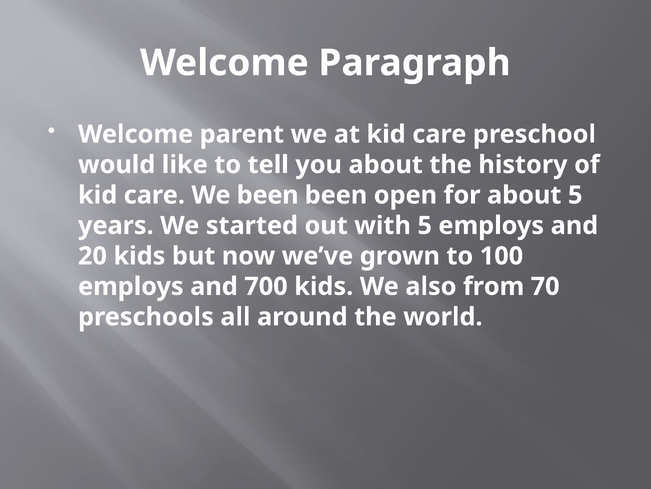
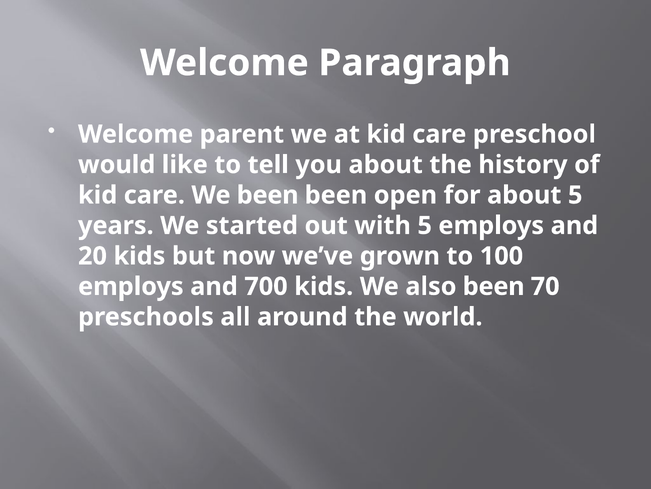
also from: from -> been
